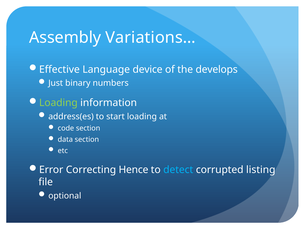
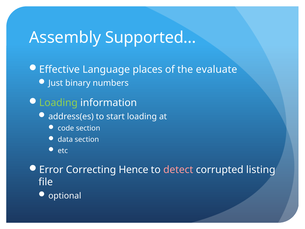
Variations…: Variations… -> Supported…
device: device -> places
develops: develops -> evaluate
detect colour: light blue -> pink
